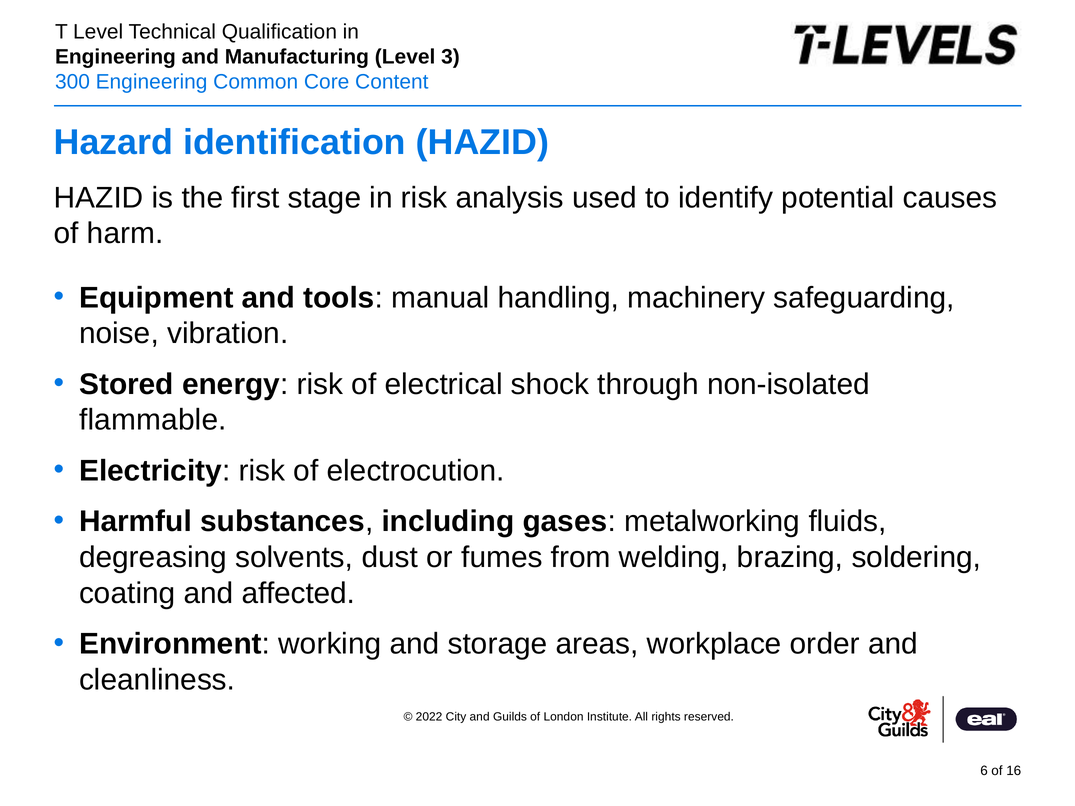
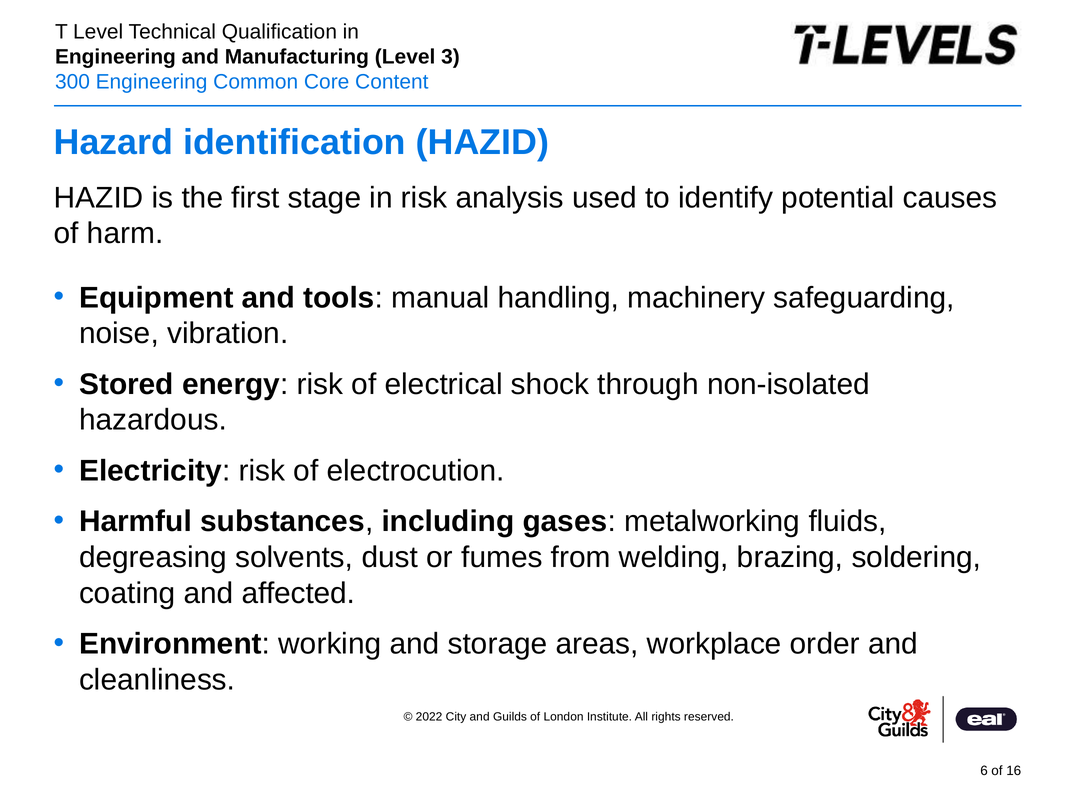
flammable: flammable -> hazardous
